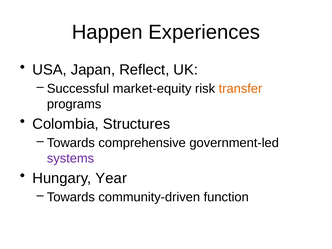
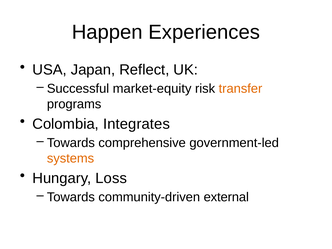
Structures: Structures -> Integrates
systems colour: purple -> orange
Year: Year -> Loss
function: function -> external
